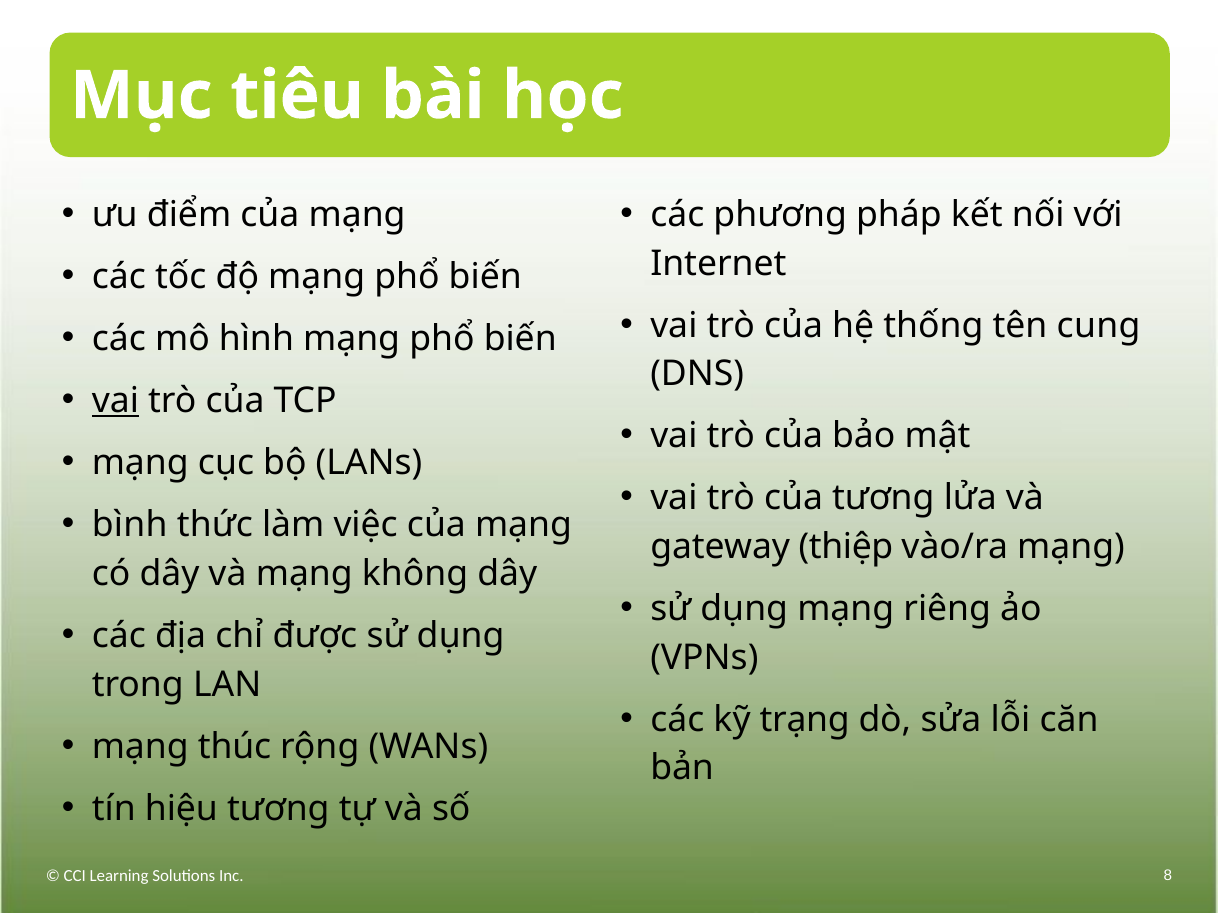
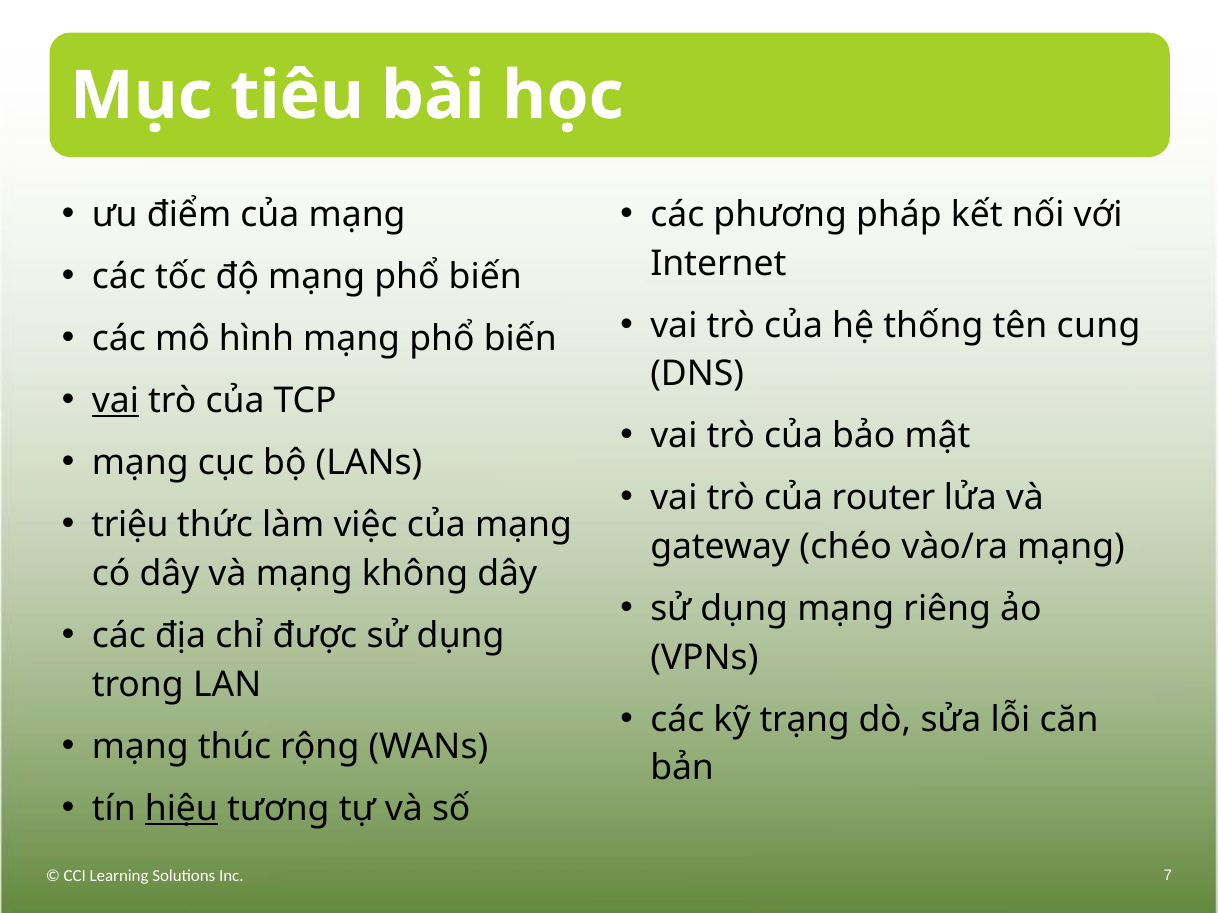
của tương: tương -> router
bình: bình -> triệu
thiệp: thiệp -> chéo
hiệu underline: none -> present
8: 8 -> 7
